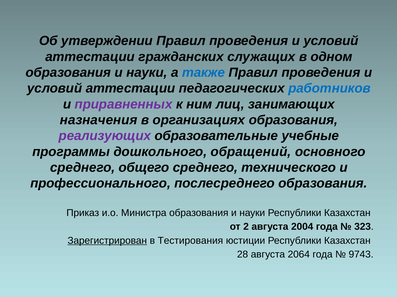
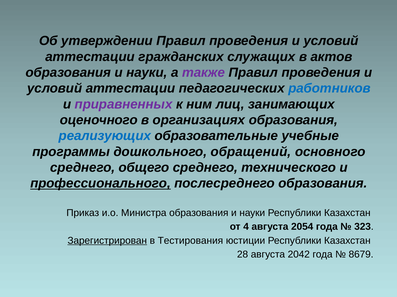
одном: одном -> актов
также colour: blue -> purple
назначения: назначения -> оценочного
реализующих colour: purple -> blue
профессионального underline: none -> present
2: 2 -> 4
2004: 2004 -> 2054
2064: 2064 -> 2042
9743: 9743 -> 8679
